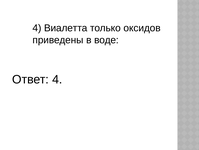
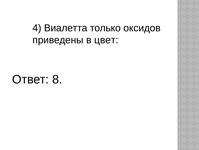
воде: воде -> цвет
Ответ 4: 4 -> 8
